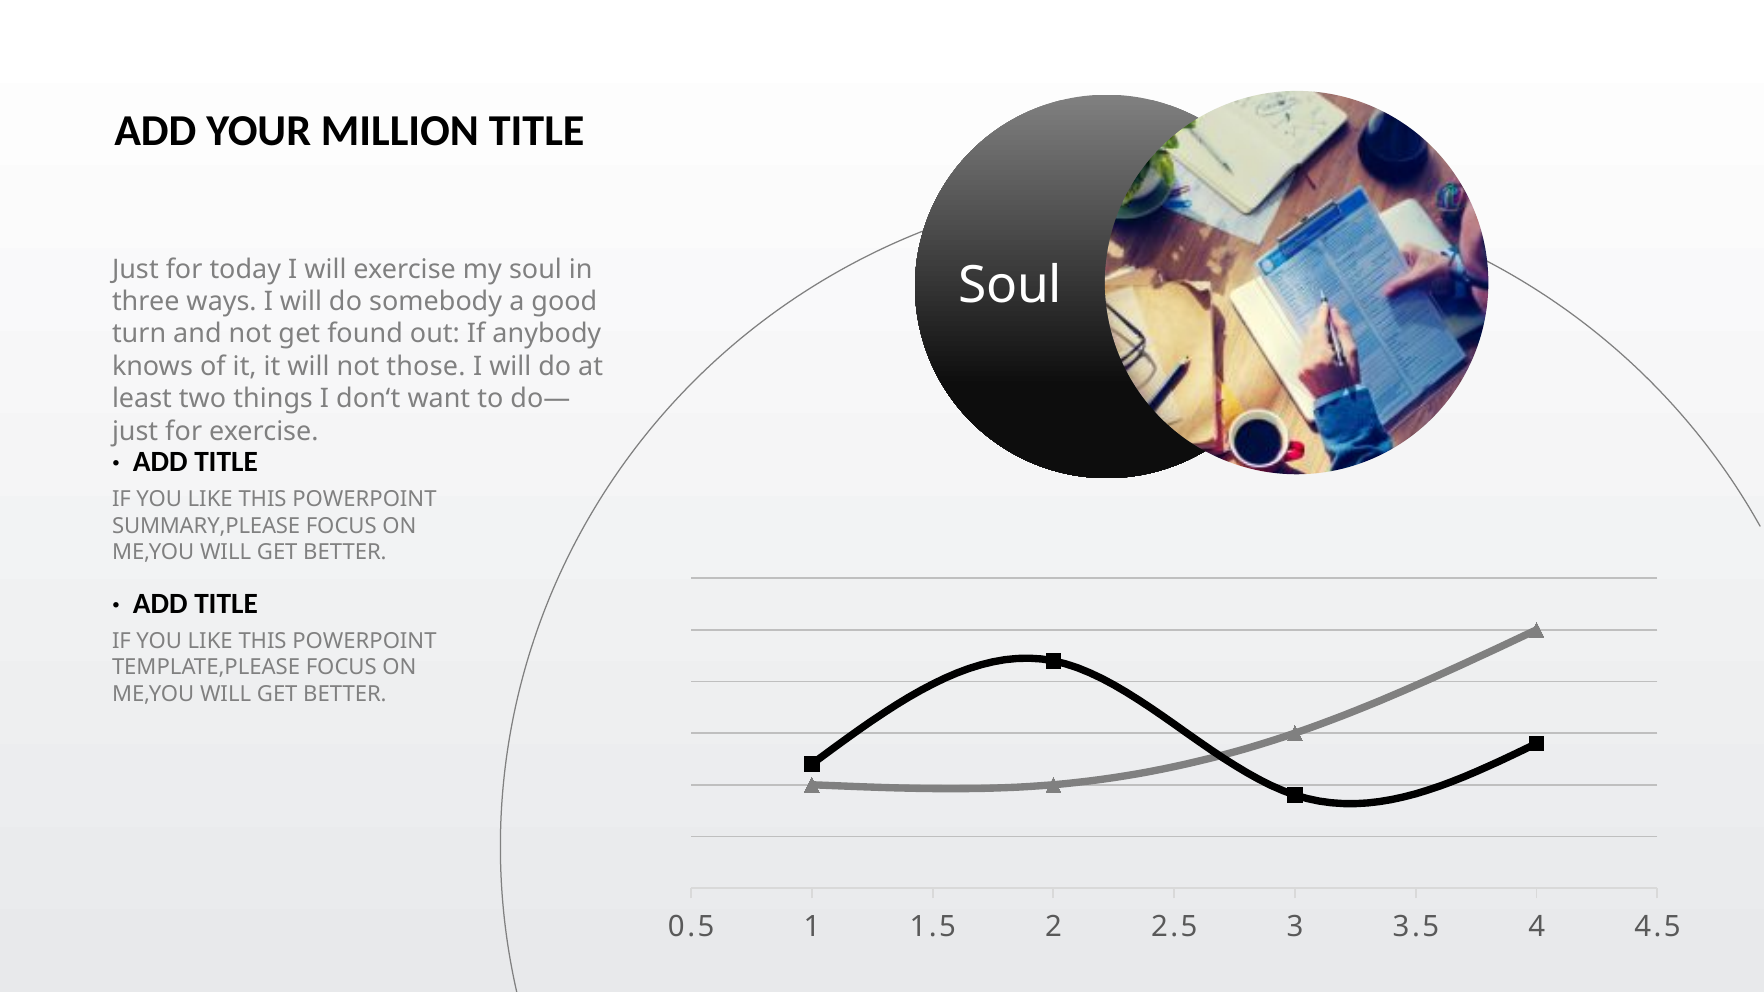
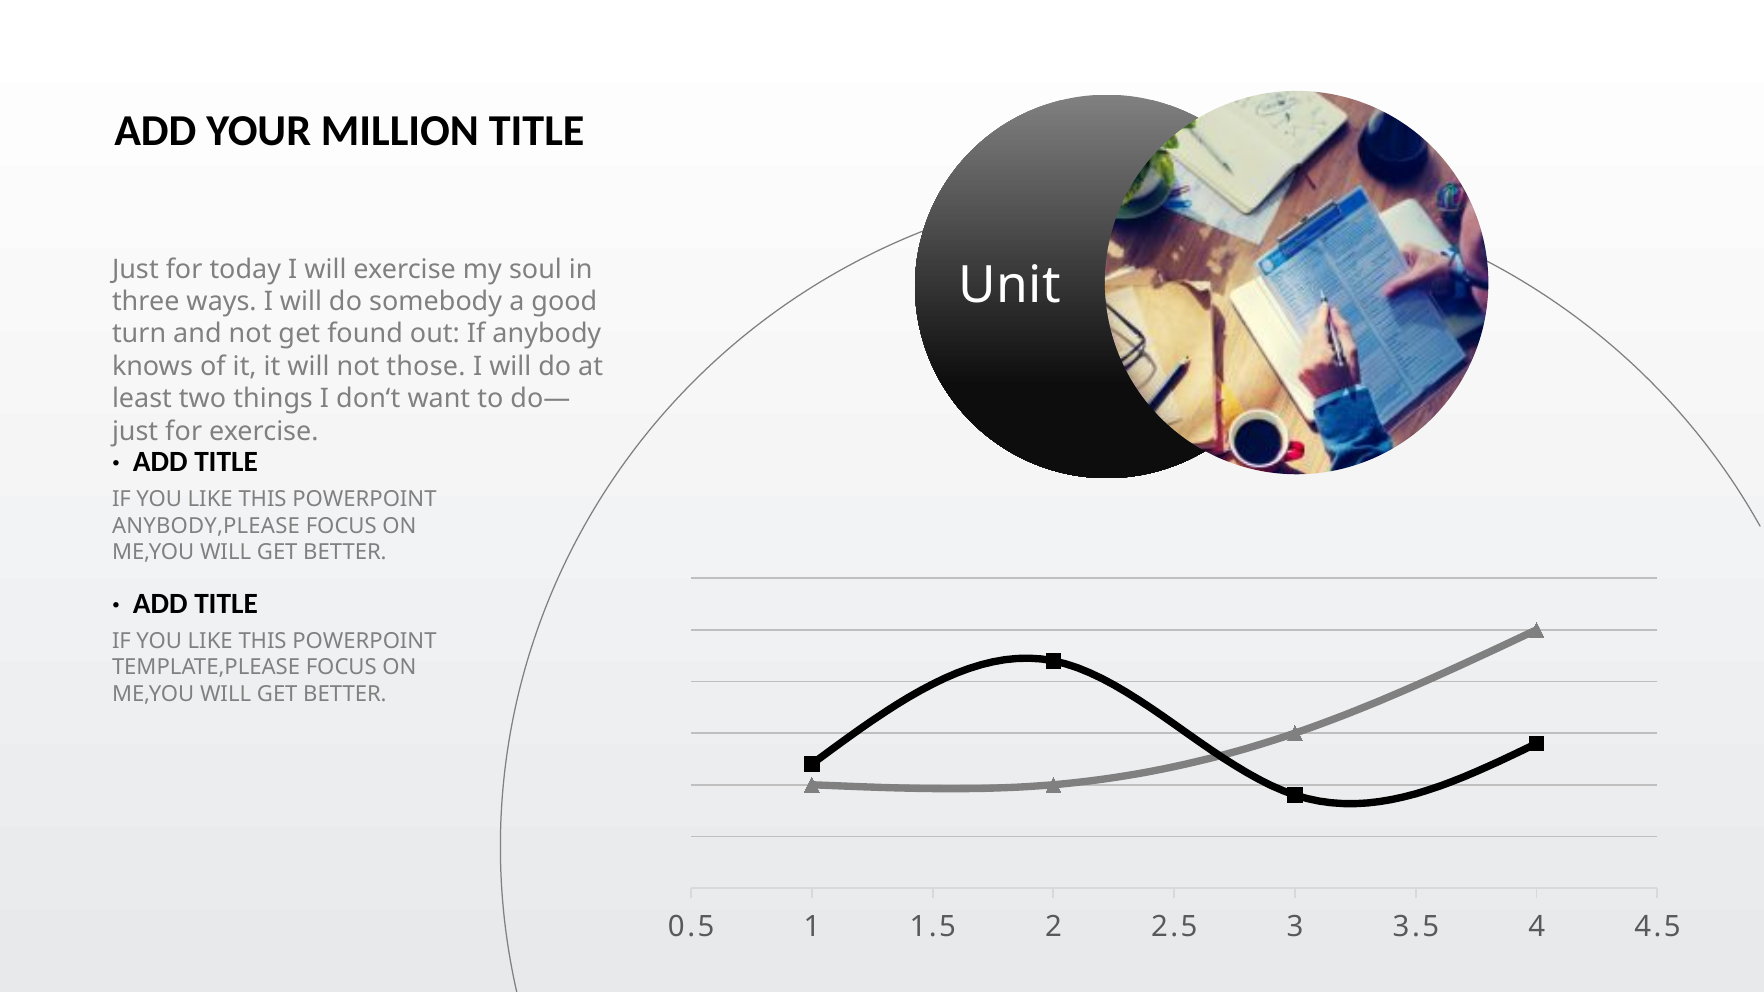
Soul at (1010, 286): Soul -> Unit
SUMMARY,PLEASE: SUMMARY,PLEASE -> ANYBODY,PLEASE
